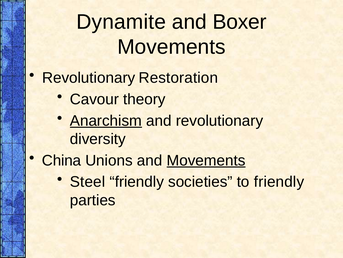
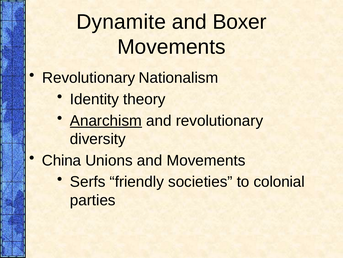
Restoration: Restoration -> Nationalism
Cavour: Cavour -> Identity
Movements at (206, 160) underline: present -> none
Steel: Steel -> Serfs
to friendly: friendly -> colonial
